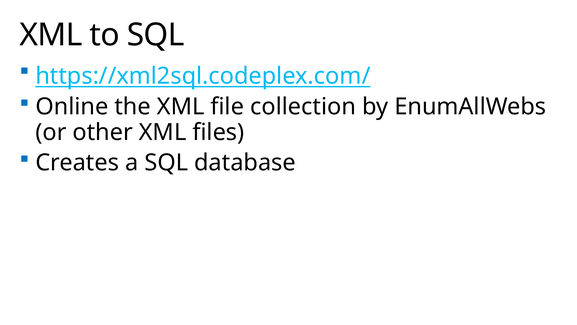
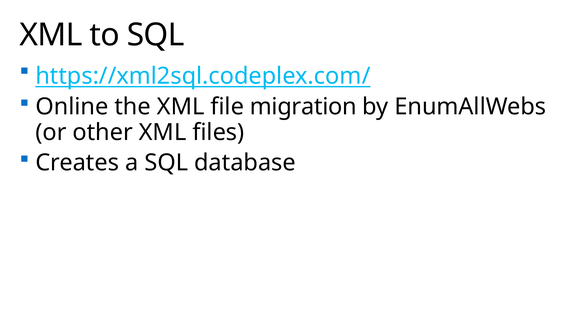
collection: collection -> migration
